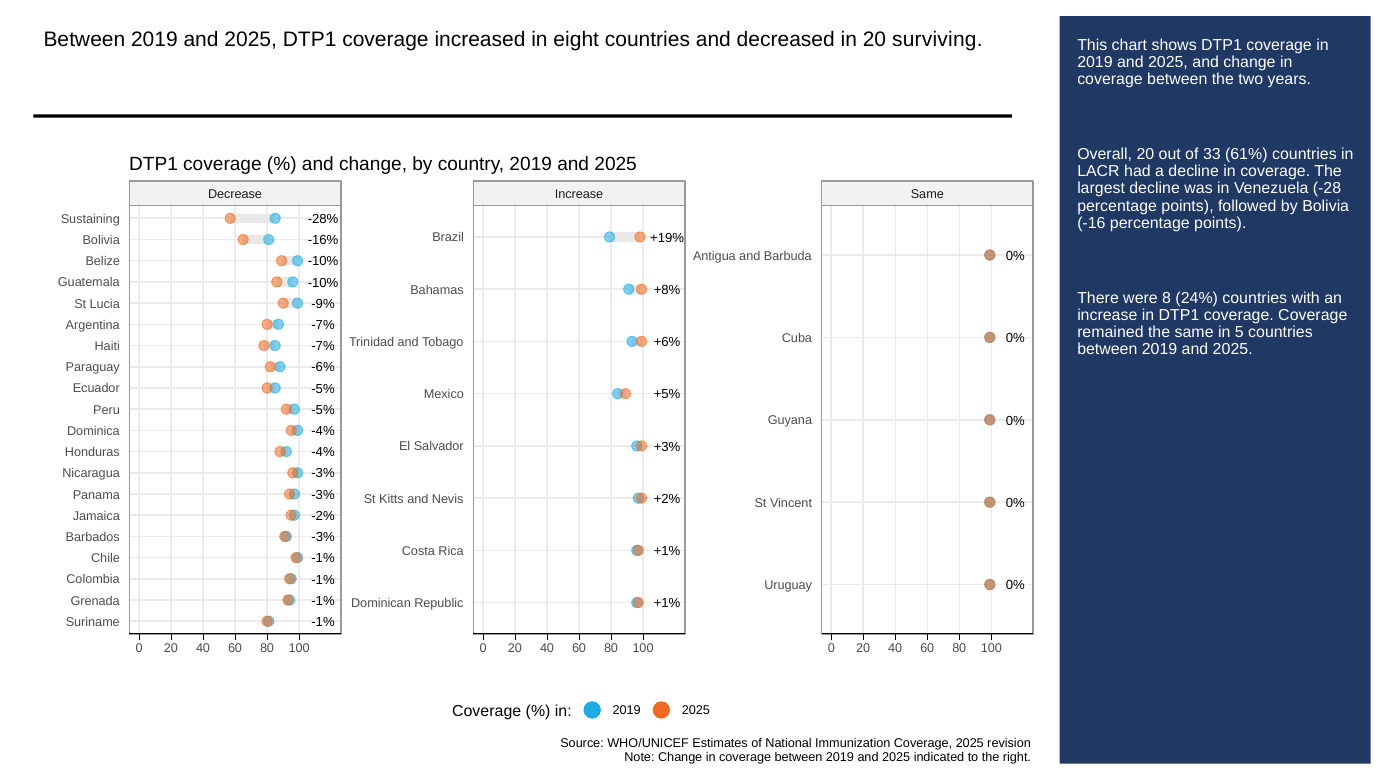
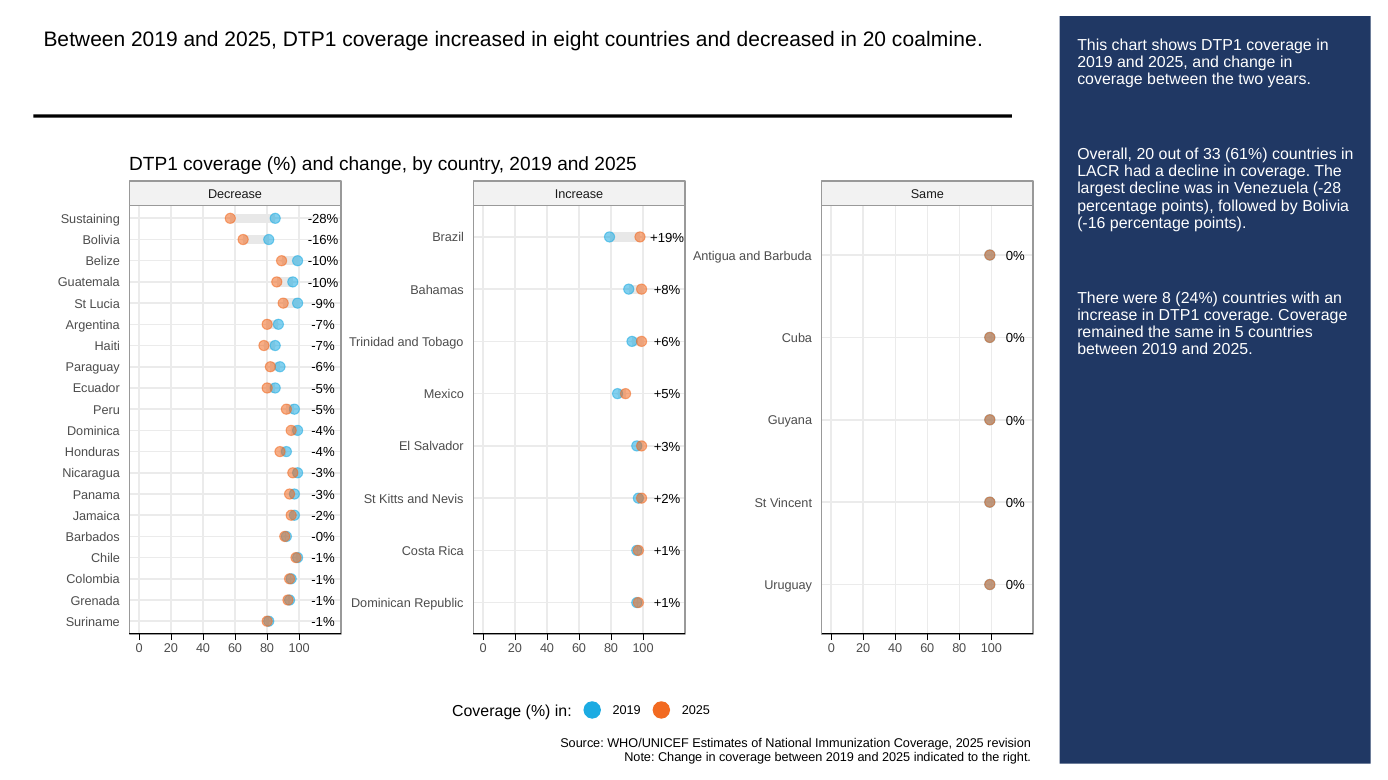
surviving: surviving -> coalmine
-3% at (323, 538): -3% -> -0%
